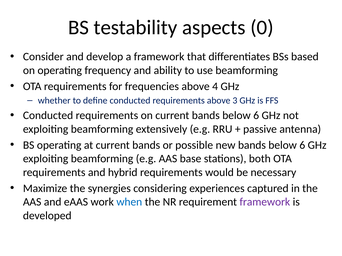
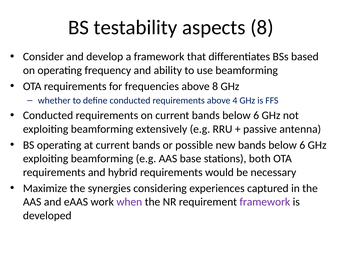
aspects 0: 0 -> 8
above 4: 4 -> 8
3: 3 -> 4
when colour: blue -> purple
